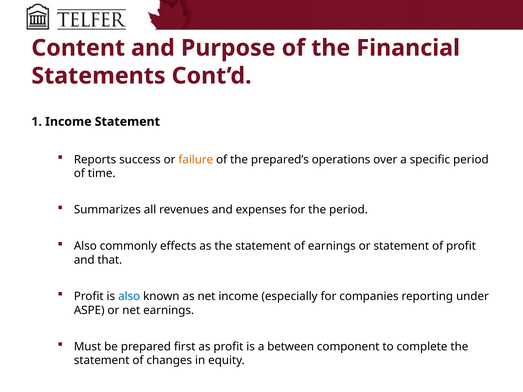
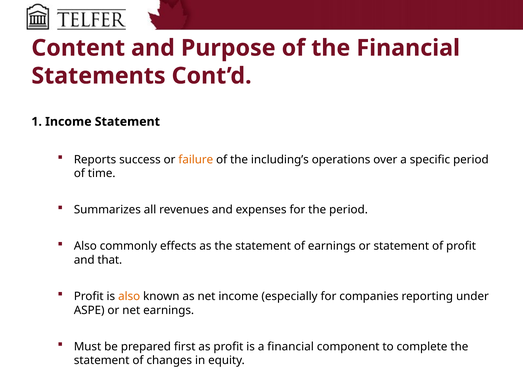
prepared’s: prepared’s -> including’s
also at (129, 296) colour: blue -> orange
a between: between -> financial
